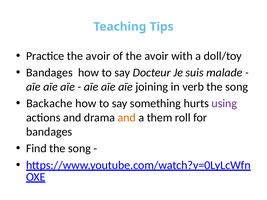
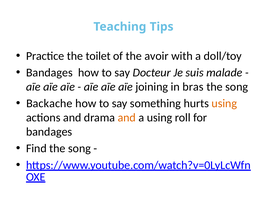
Practice the avoir: avoir -> toilet
verb: verb -> bras
using at (224, 104) colour: purple -> orange
a them: them -> using
